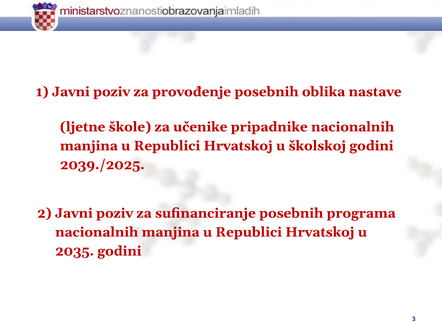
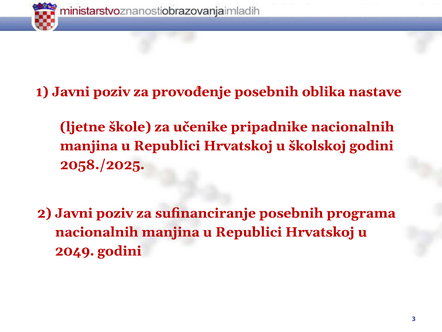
2039./2025: 2039./2025 -> 2058./2025
2035: 2035 -> 2049
